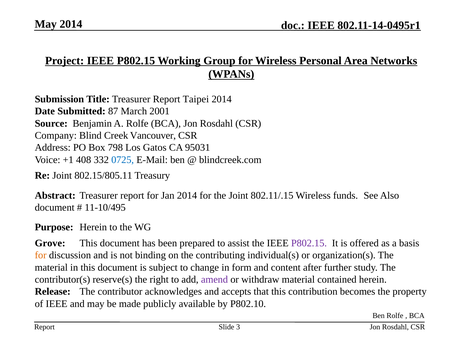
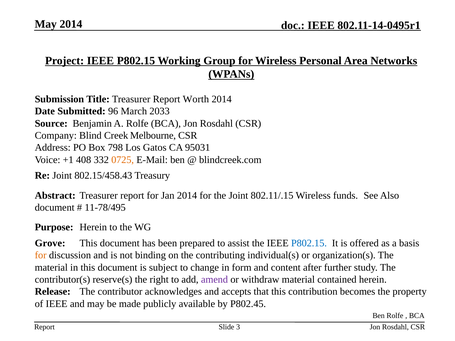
Taipei: Taipei -> Worth
87: 87 -> 96
2001: 2001 -> 2033
Vancouver: Vancouver -> Melbourne
0725 colour: blue -> orange
802.15/805.11: 802.15/805.11 -> 802.15/458.43
11-10/495: 11-10/495 -> 11-78/495
P802.15 at (309, 243) colour: purple -> blue
P802.10: P802.10 -> P802.45
